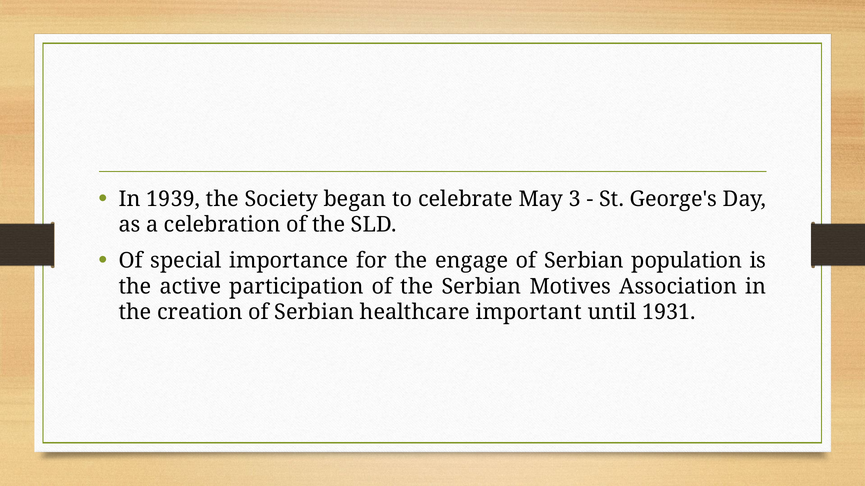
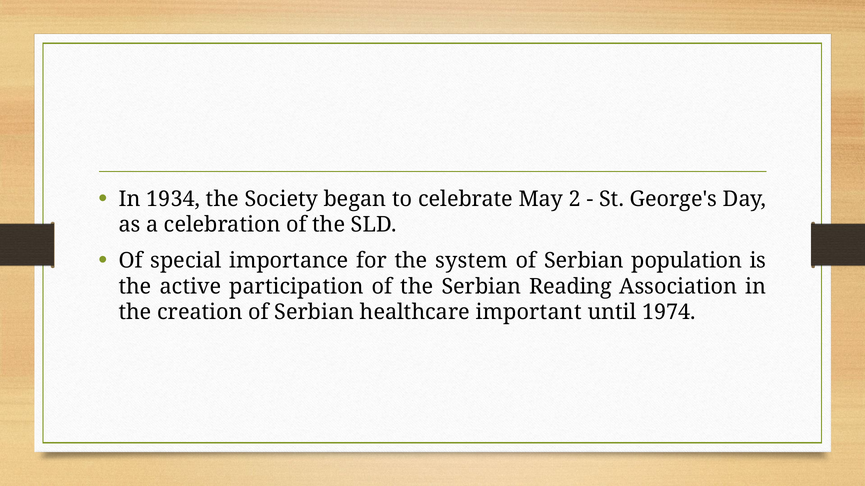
1939: 1939 -> 1934
3: 3 -> 2
engage: engage -> system
Motives: Motives -> Reading
1931: 1931 -> 1974
